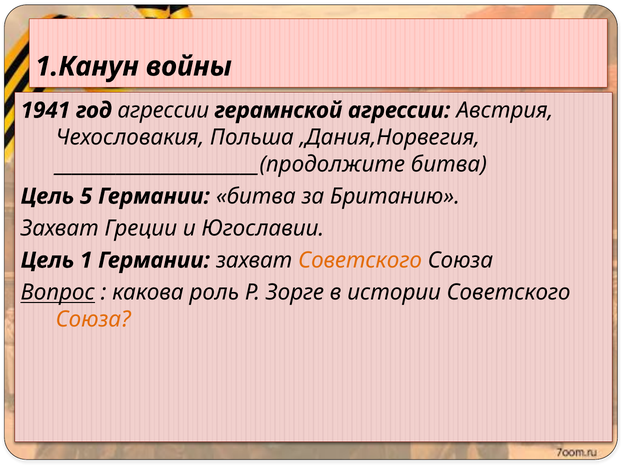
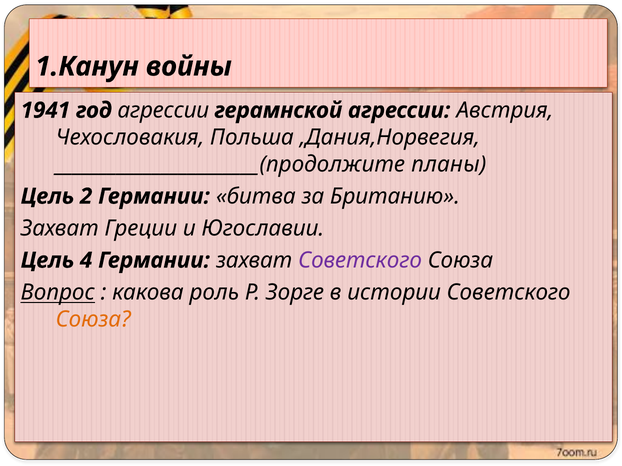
_______________________(продолжите битва: битва -> планы
5: 5 -> 2
1: 1 -> 4
Советского at (360, 261) colour: orange -> purple
